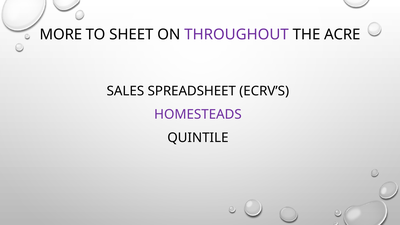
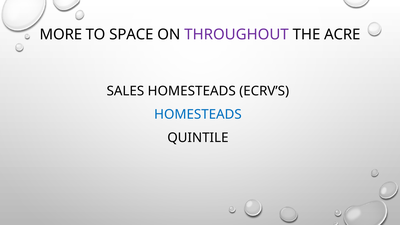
SHEET: SHEET -> SPACE
SALES SPREADSHEET: SPREADSHEET -> HOMESTEADS
HOMESTEADS at (198, 114) colour: purple -> blue
